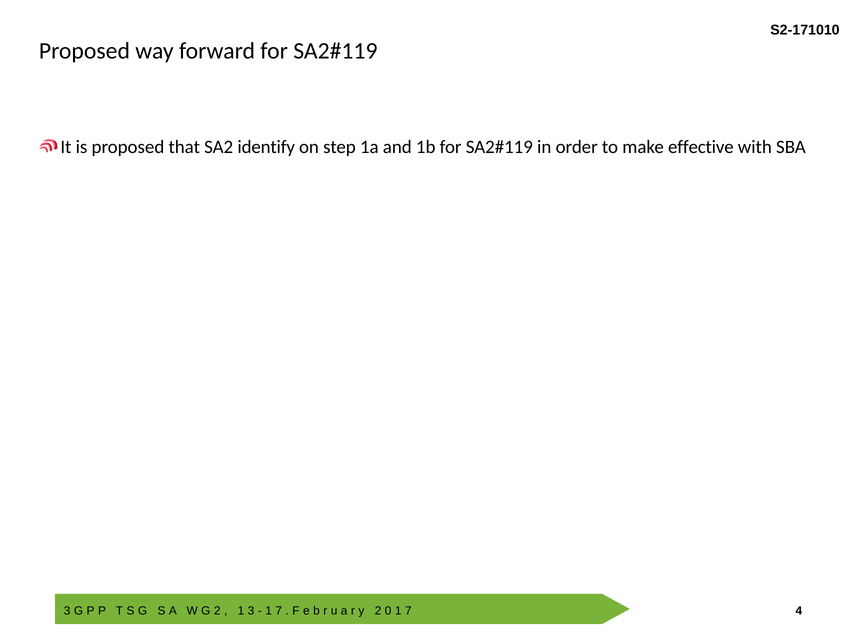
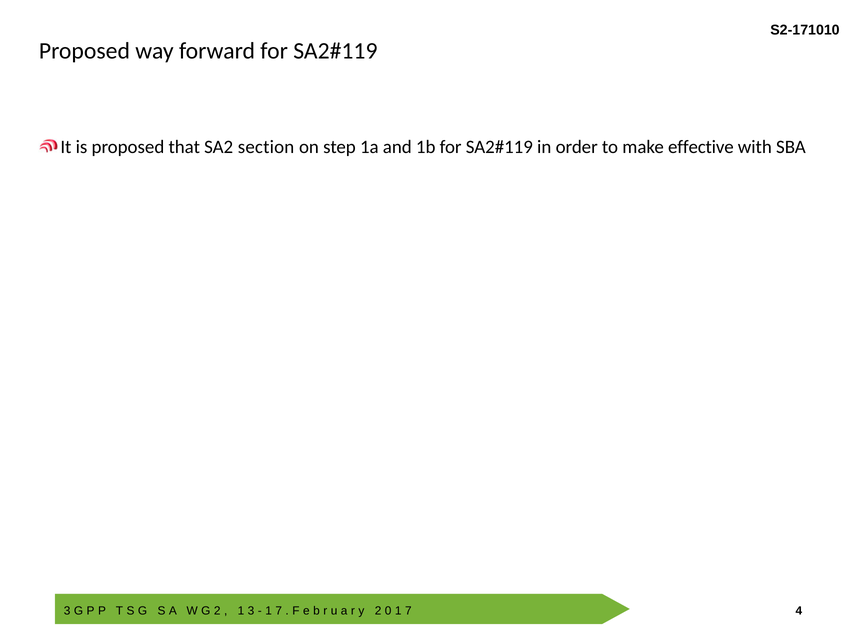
identify: identify -> section
